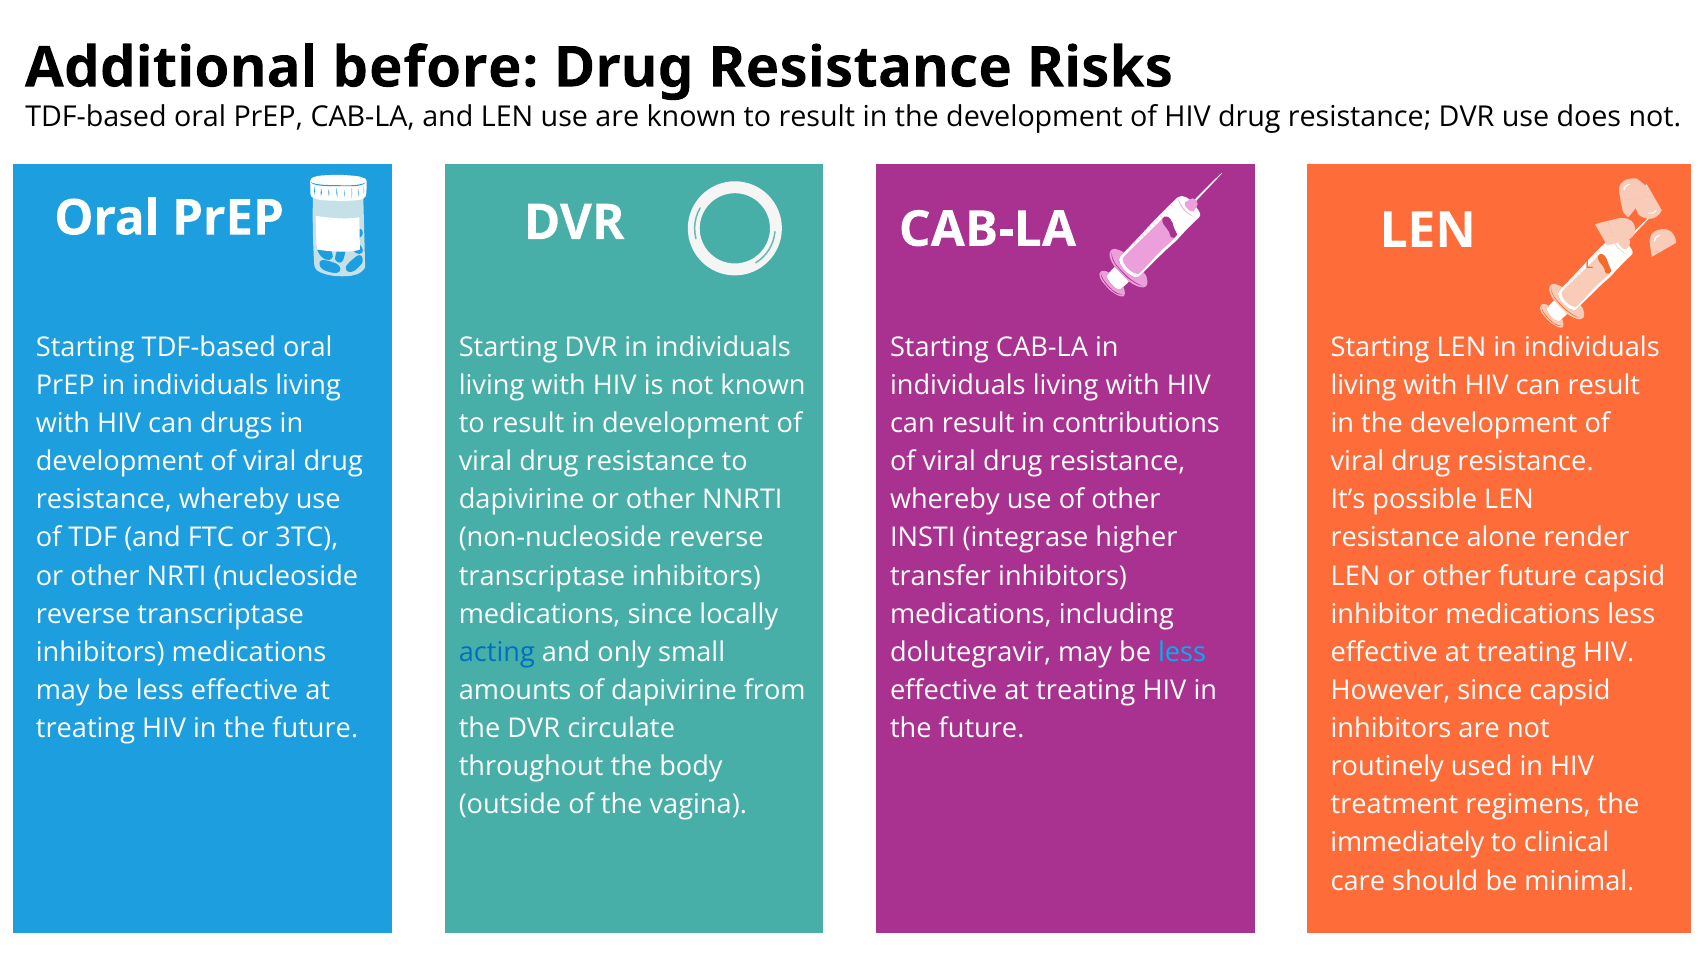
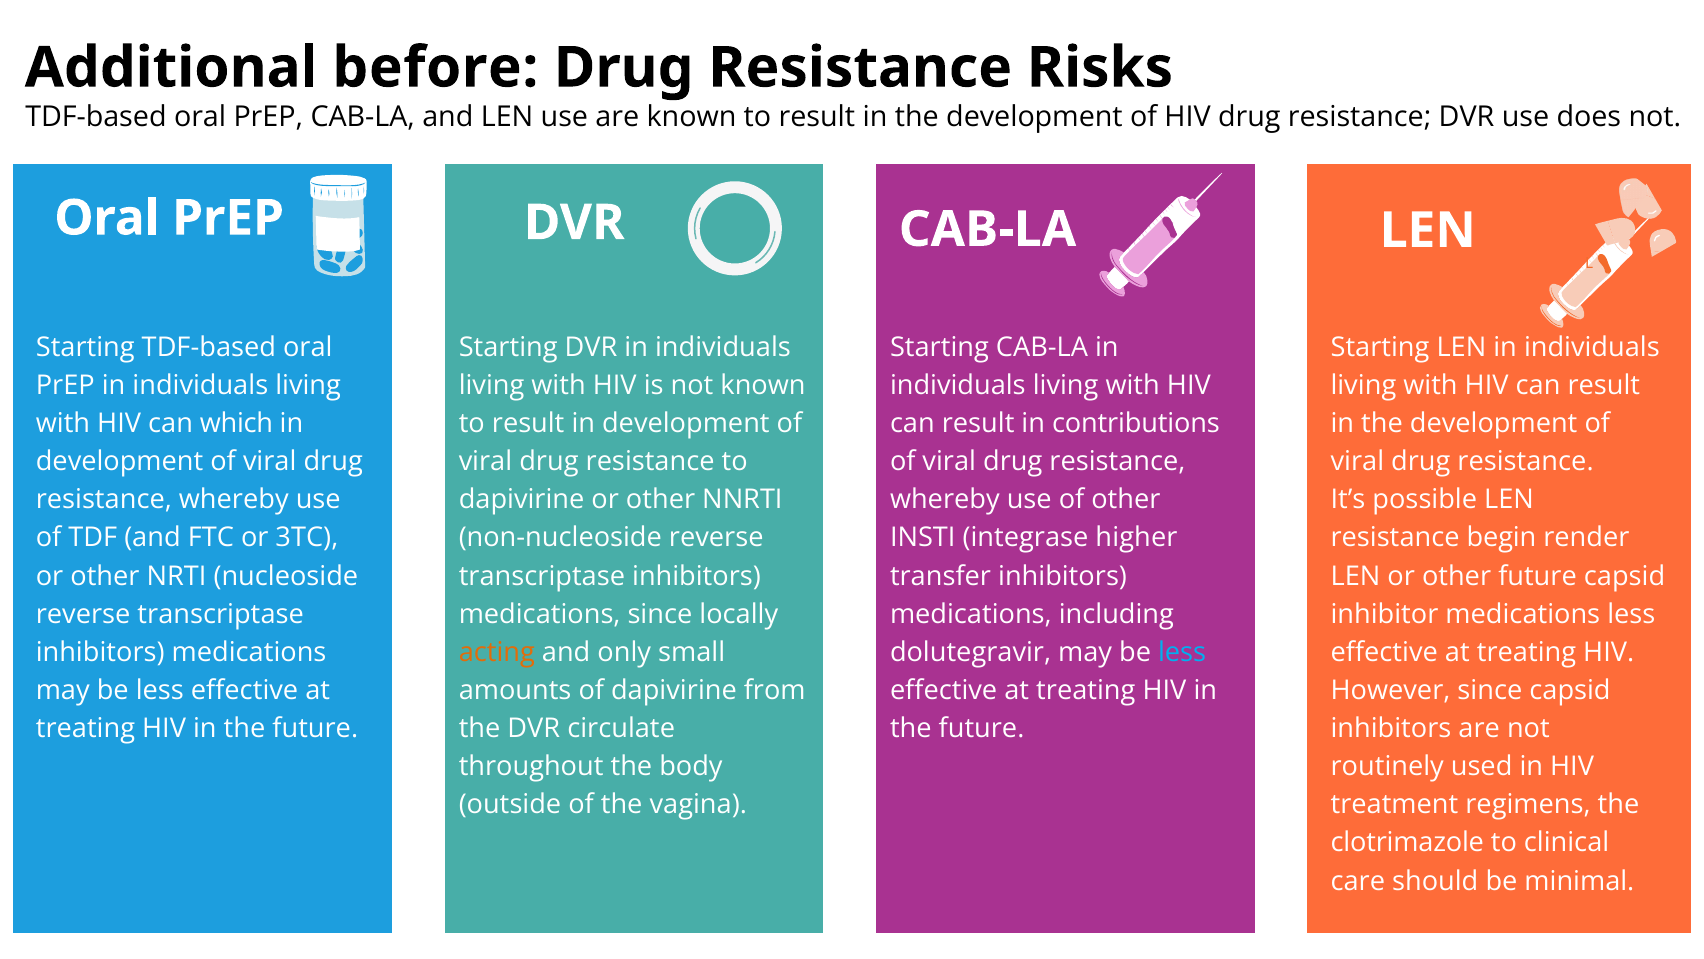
drugs: drugs -> which
alone: alone -> begin
acting colour: blue -> orange
immediately: immediately -> clotrimazole
